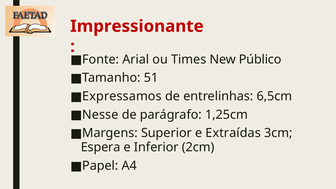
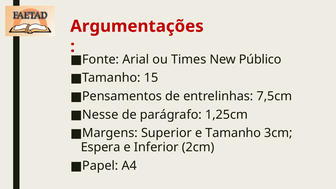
Impressionante: Impressionante -> Argumentações
51: 51 -> 15
Expressamos: Expressamos -> Pensamentos
6,5cm: 6,5cm -> 7,5cm
e Extraídas: Extraídas -> Tamanho
